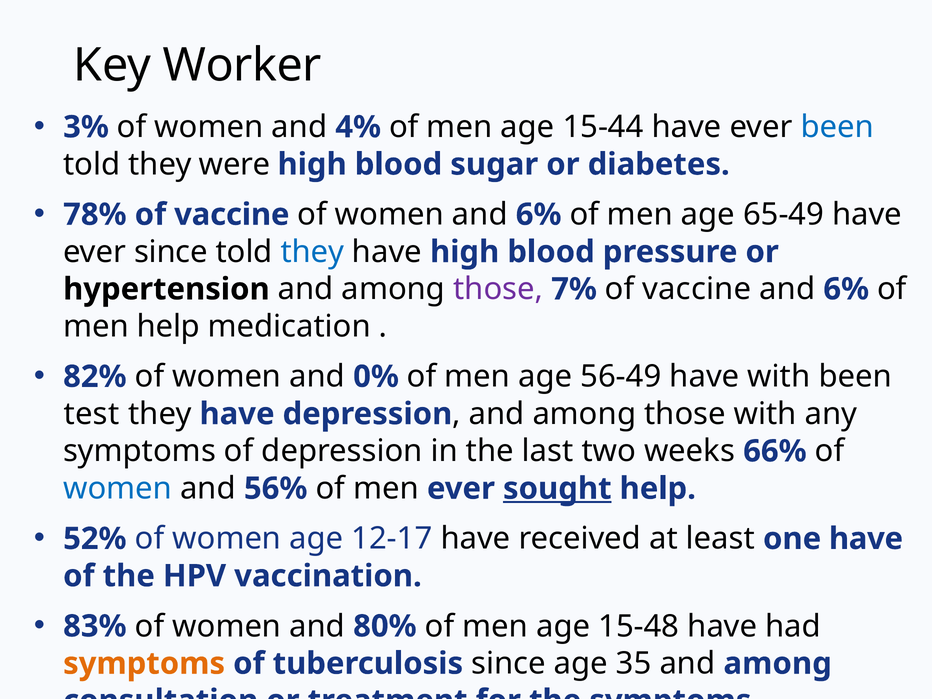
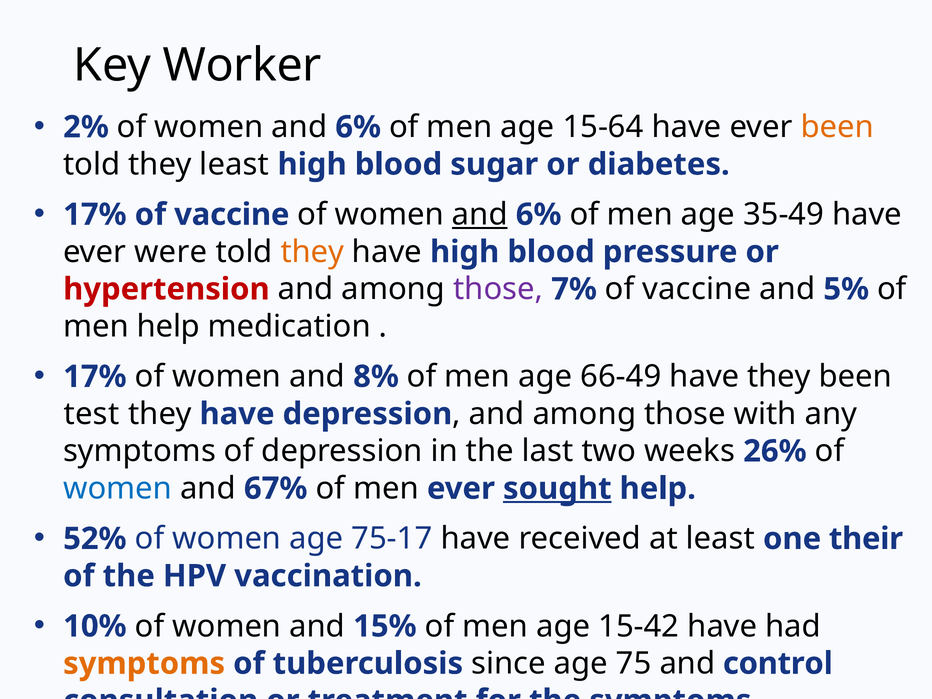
3%: 3% -> 2%
4% at (358, 127): 4% -> 6%
15-44: 15-44 -> 15-64
been at (837, 127) colour: blue -> orange
they were: were -> least
78% at (95, 215): 78% -> 17%
and at (480, 215) underline: none -> present
65-49: 65-49 -> 35-49
ever since: since -> were
they at (312, 252) colour: blue -> orange
hypertension colour: black -> red
6% at (846, 289): 6% -> 5%
82% at (95, 377): 82% -> 17%
0%: 0% -> 8%
56-49: 56-49 -> 66-49
have with: with -> they
66%: 66% -> 26%
56%: 56% -> 67%
12-17: 12-17 -> 75-17
one have: have -> their
83%: 83% -> 10%
80%: 80% -> 15%
15-48: 15-48 -> 15-42
35: 35 -> 75
among at (778, 664): among -> control
